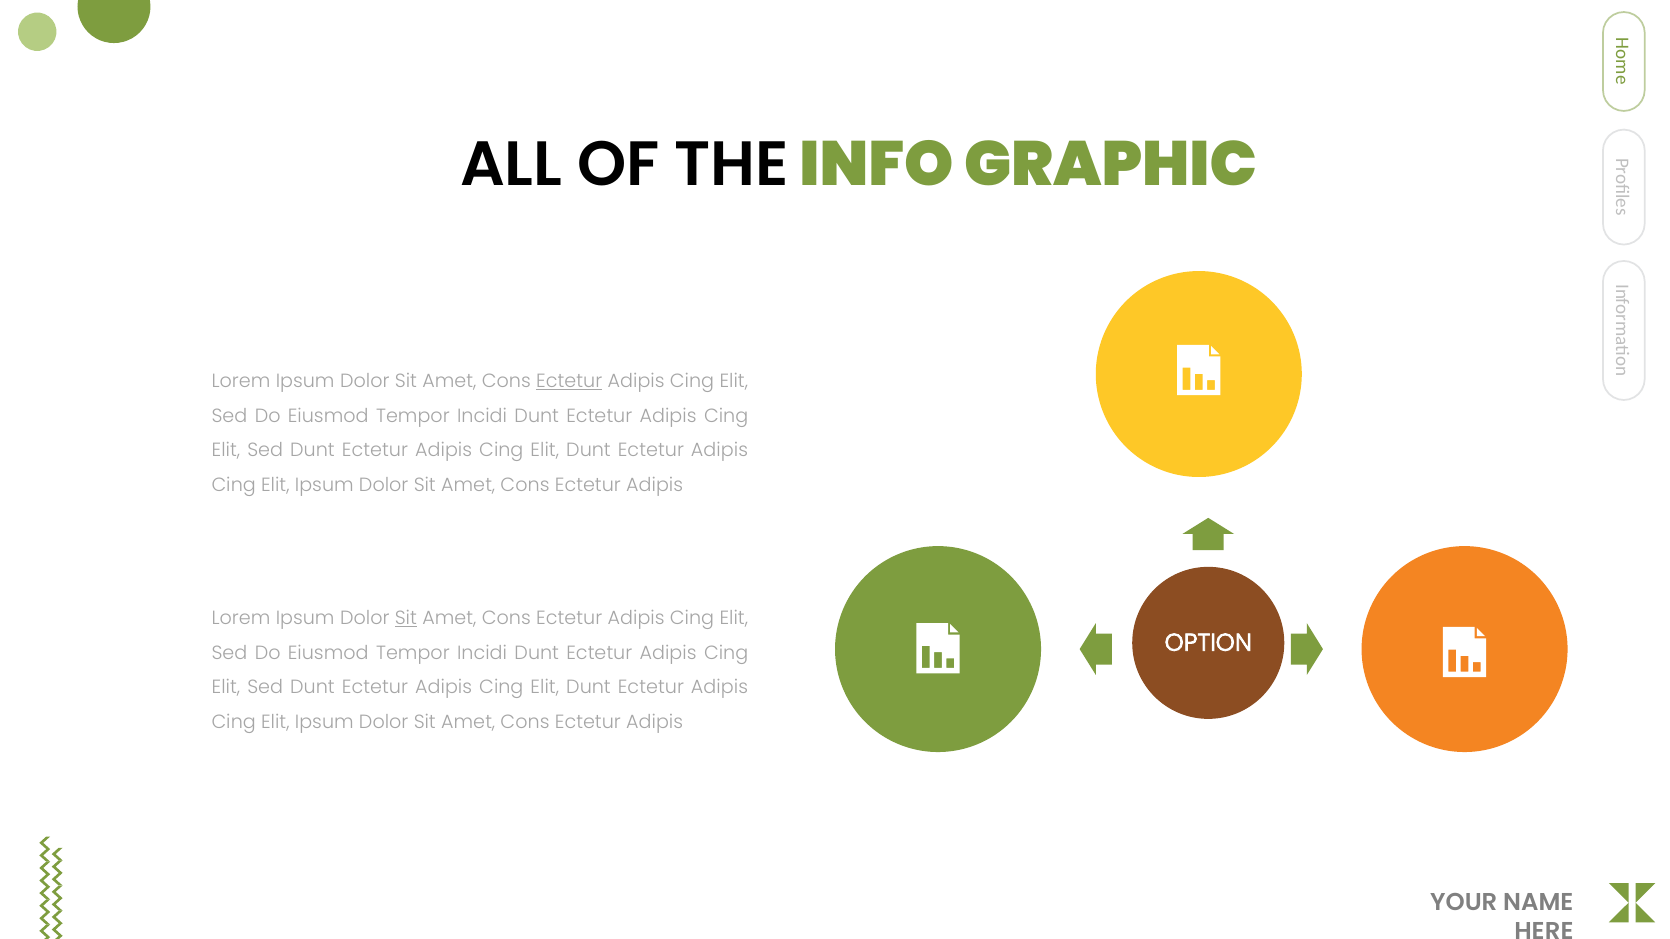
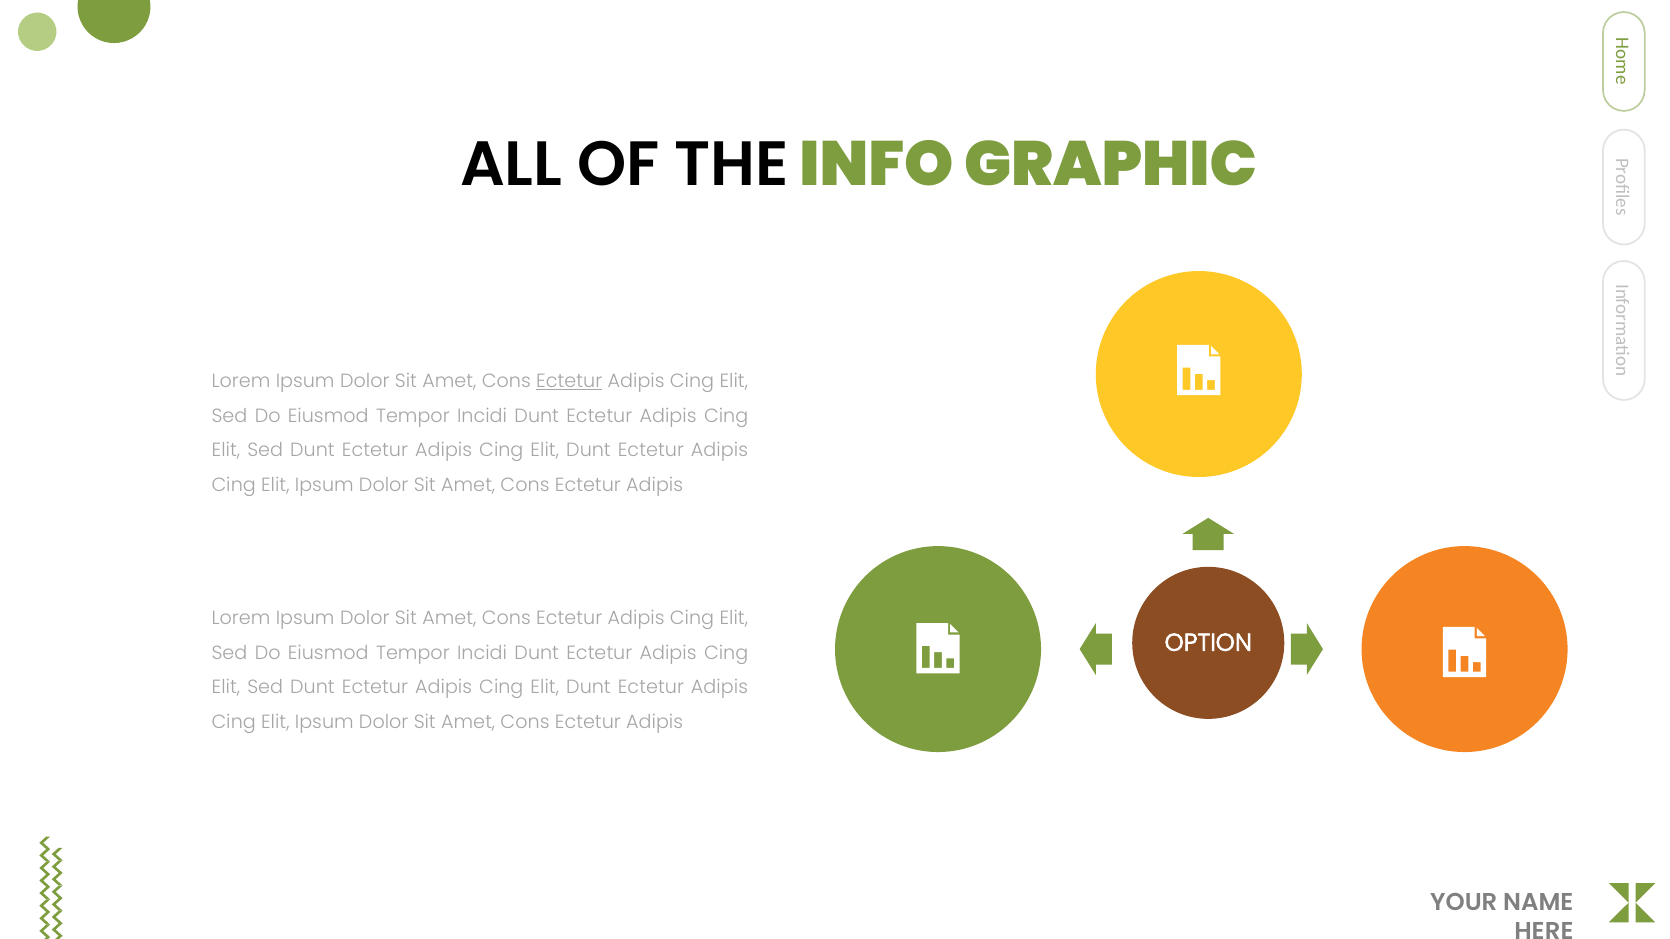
Sit at (406, 619) underline: present -> none
